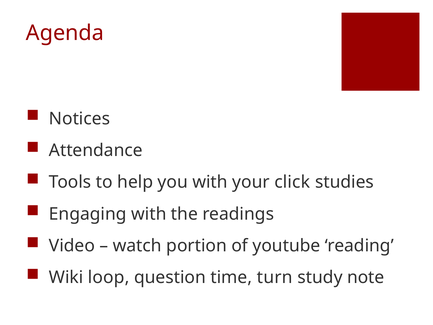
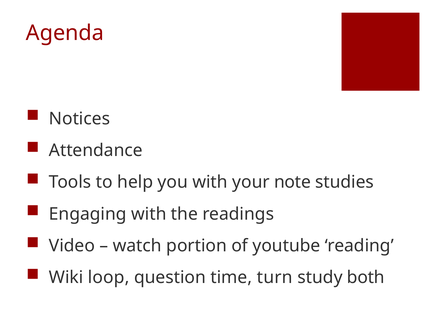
click: click -> note
note: note -> both
